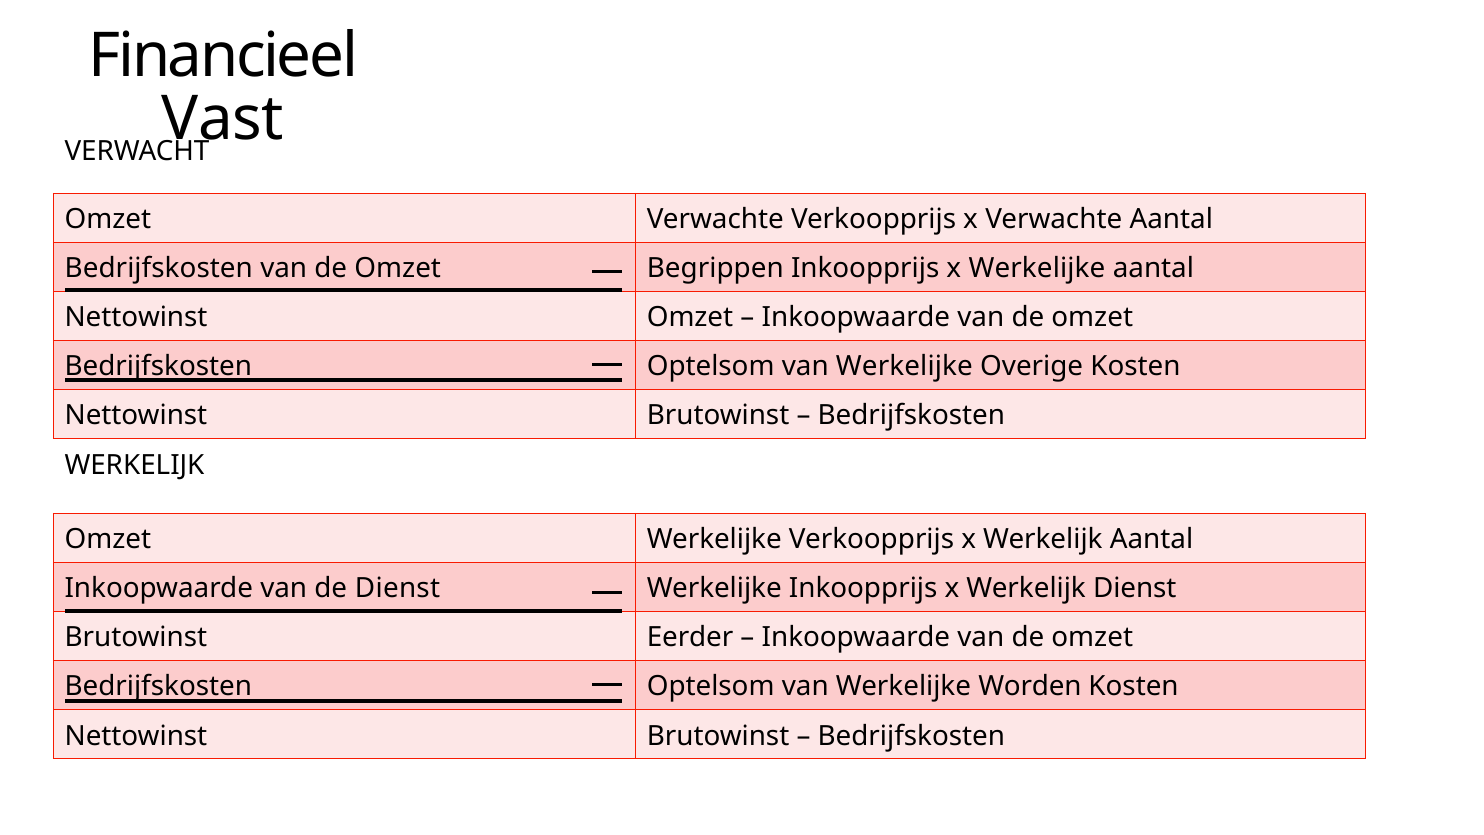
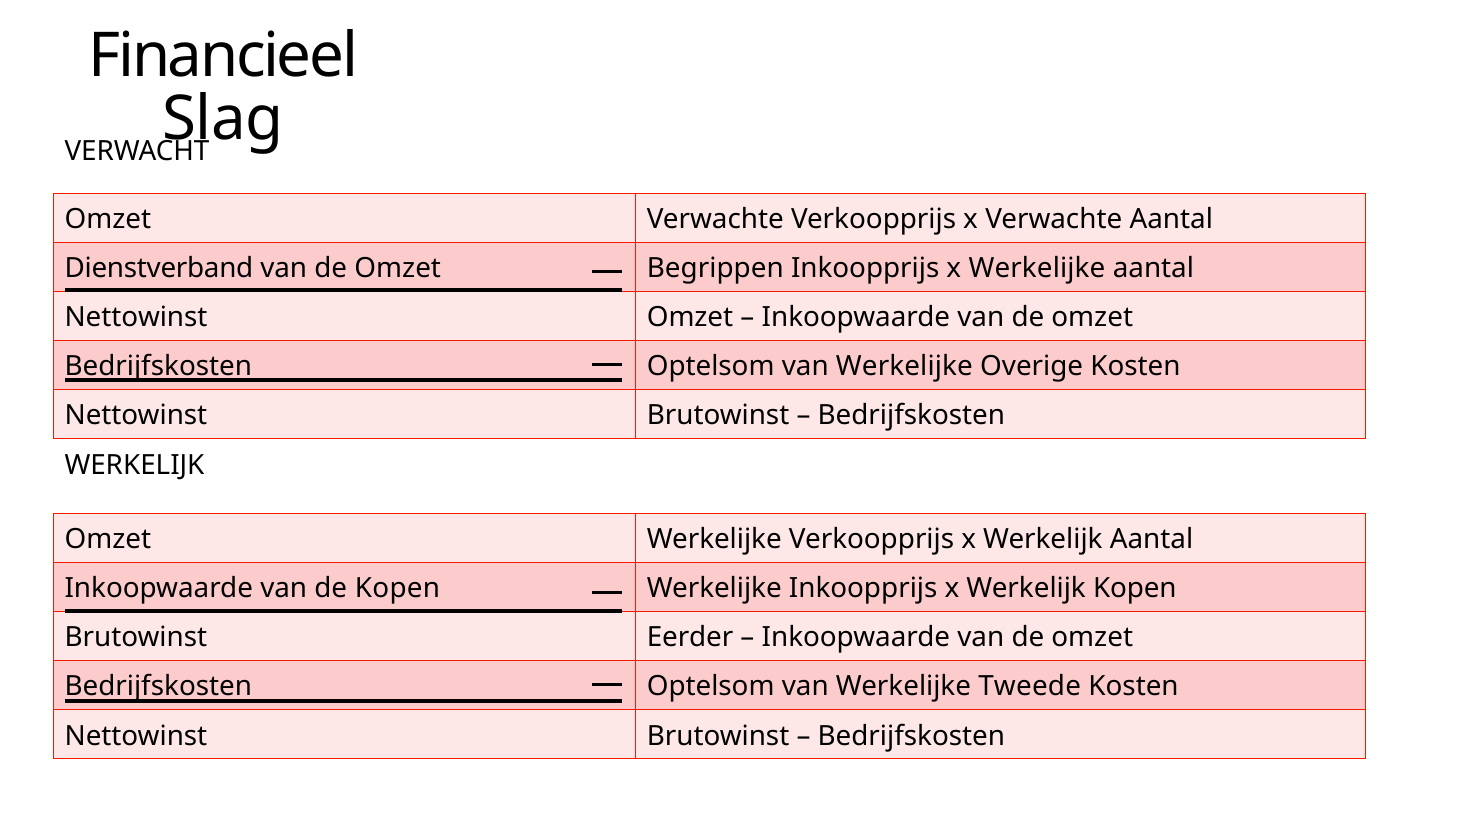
Vast: Vast -> Slag
Bedrijfskosten at (159, 268): Bedrijfskosten -> Dienstverband
de Dienst: Dienst -> Kopen
Werkelijk Dienst: Dienst -> Kopen
Worden: Worden -> Tweede
